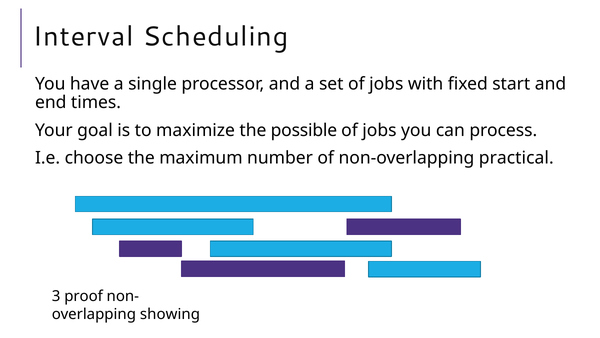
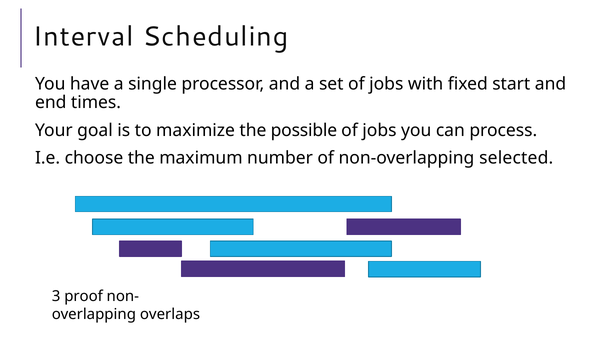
practical: practical -> selected
showing: showing -> overlaps
